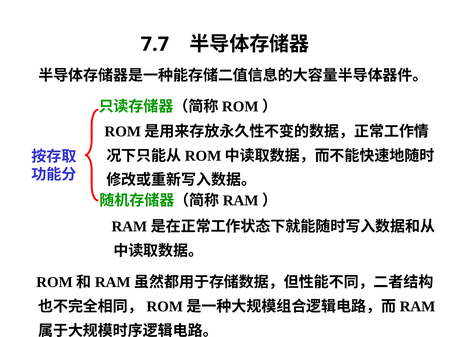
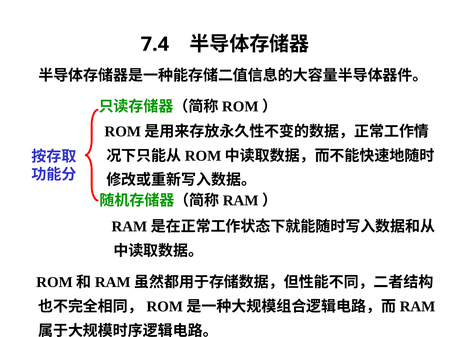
7.7: 7.7 -> 7.4
